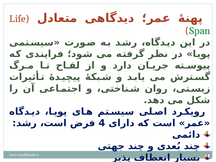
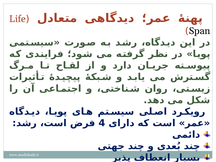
Span colour: green -> black
